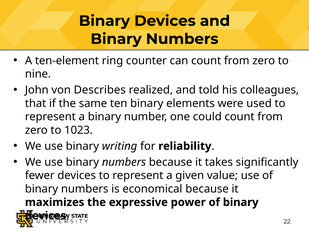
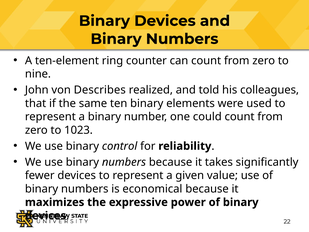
writing: writing -> control
